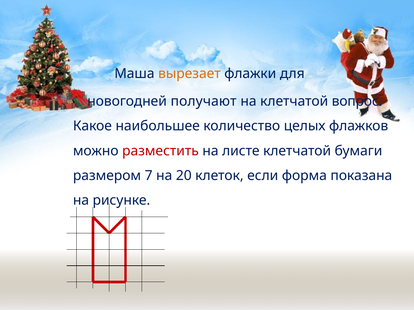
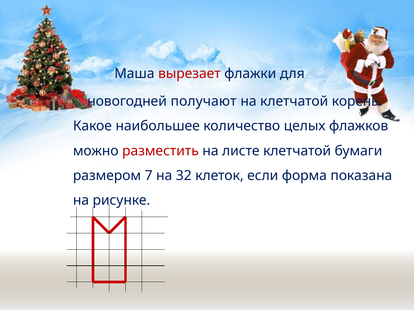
вырезает colour: orange -> red
вопрос: вопрос -> корень
20: 20 -> 32
